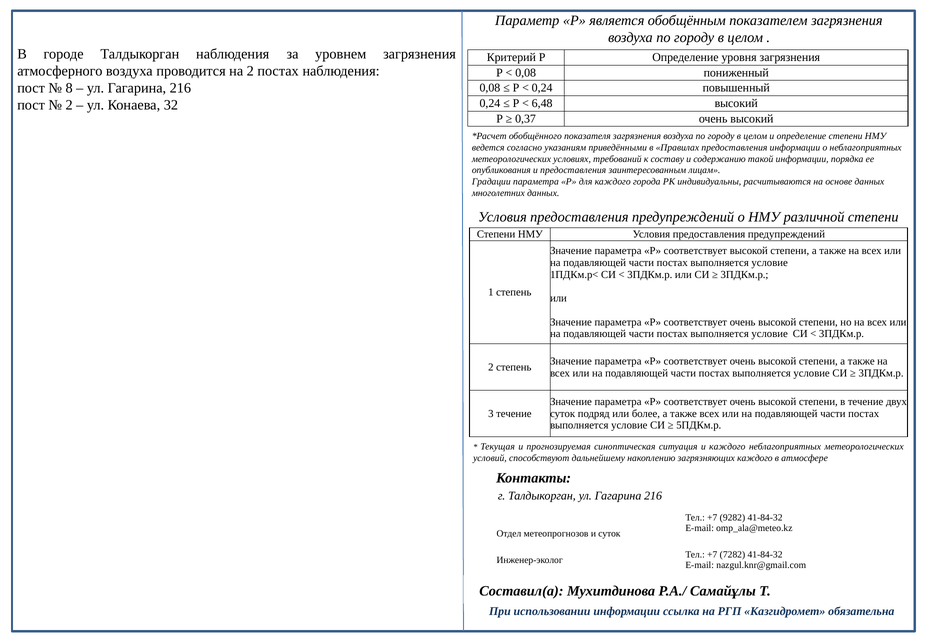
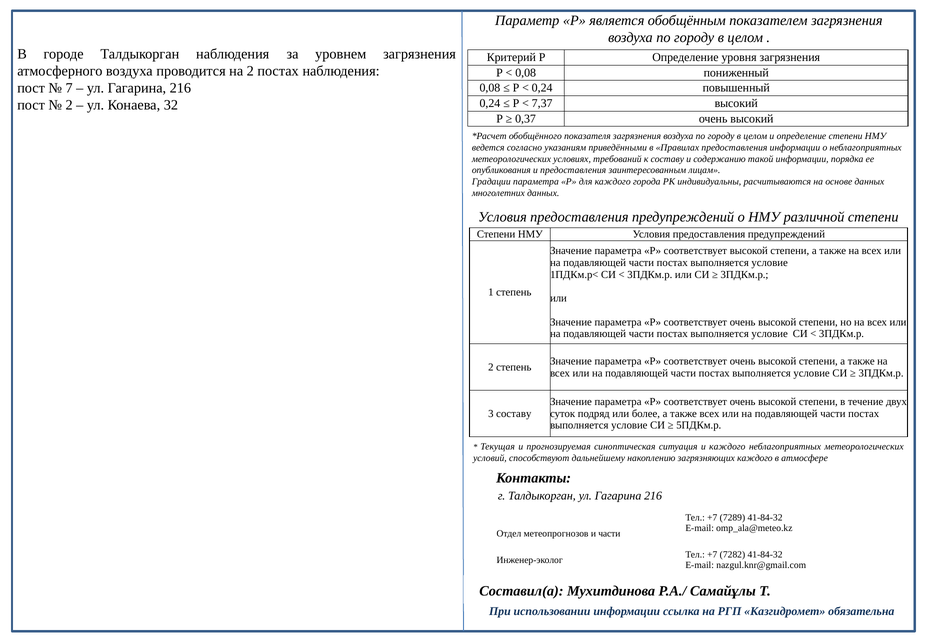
8: 8 -> 7
6,48: 6,48 -> 7,37
3 течение: течение -> составу
9282: 9282 -> 7289
и суток: суток -> части
